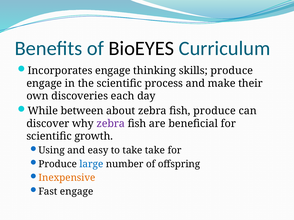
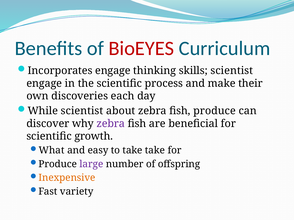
BioEYES colour: black -> red
skills produce: produce -> scientist
While between: between -> scientist
Using: Using -> What
large colour: blue -> purple
Fast engage: engage -> variety
